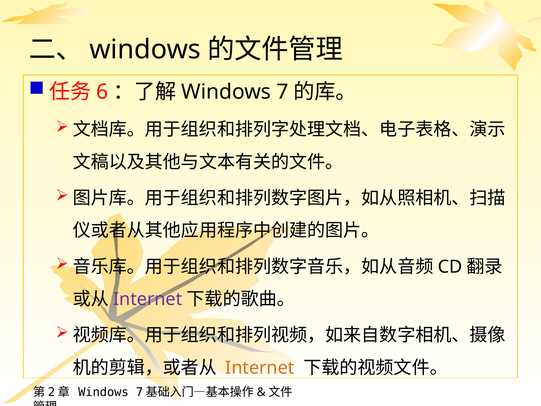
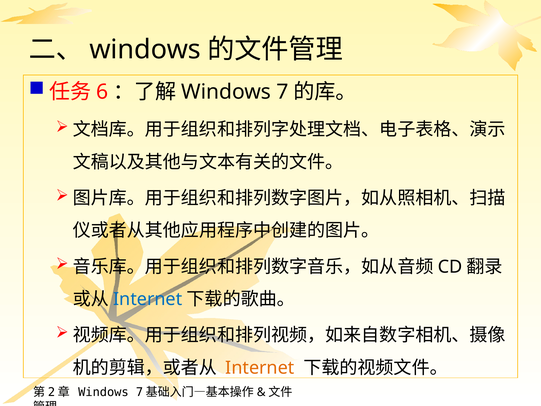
Internet at (148, 299) colour: purple -> blue
